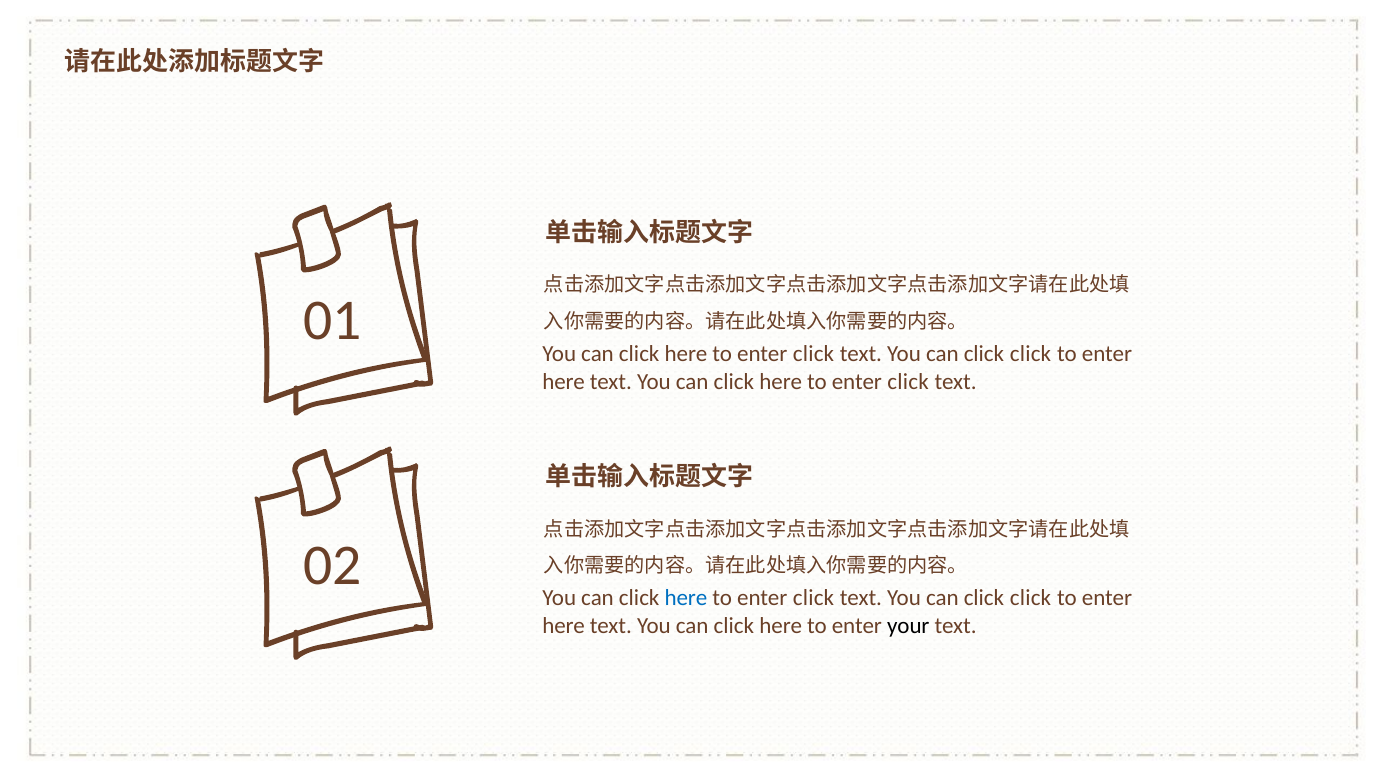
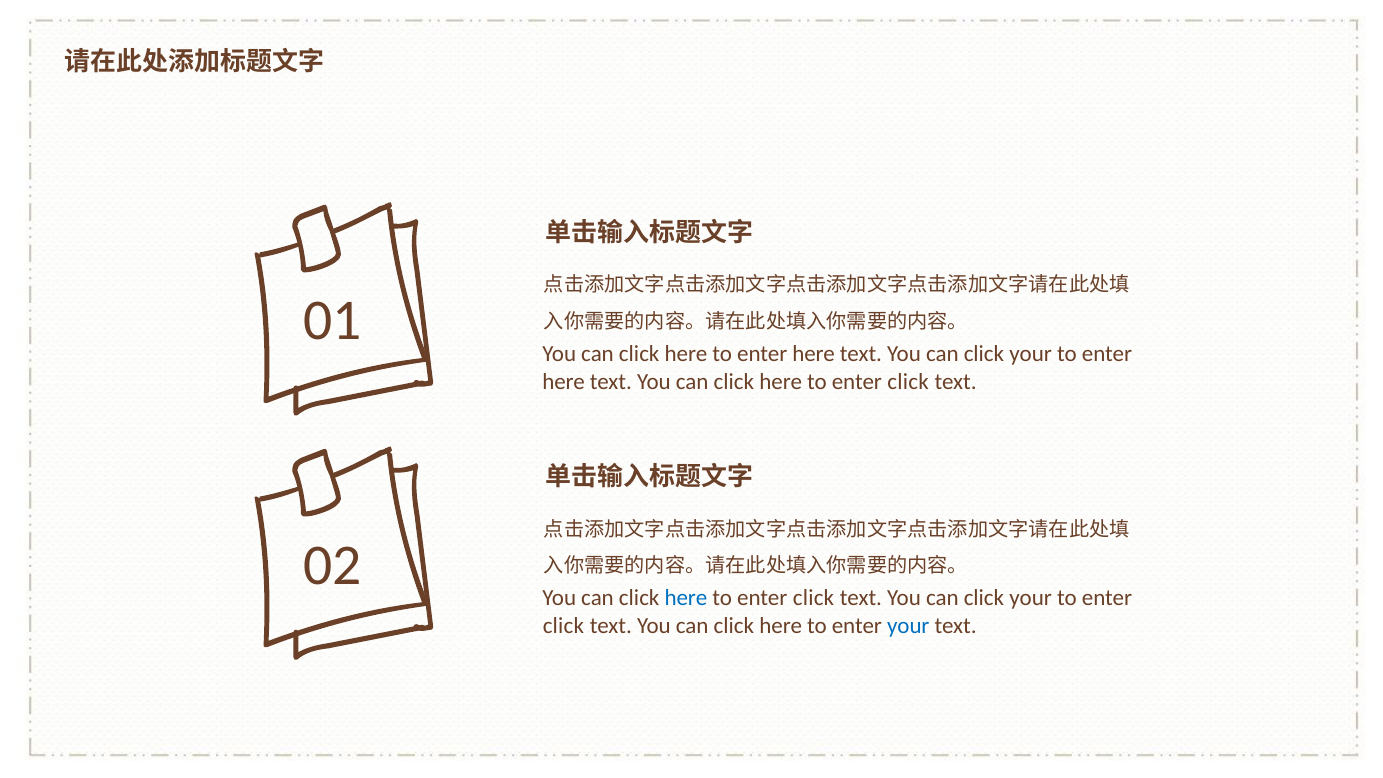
click at (813, 354): click -> here
click at (1030, 354): click -> your
click at (1030, 598): click -> your
here at (564, 626): here -> click
your at (908, 626) colour: black -> blue
